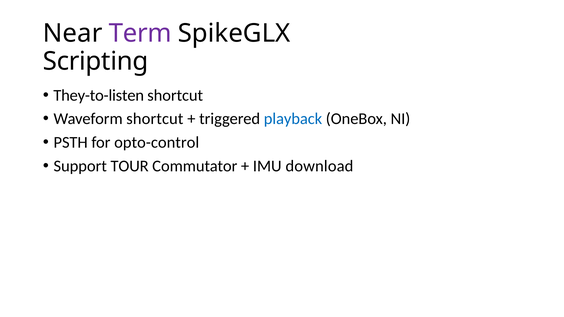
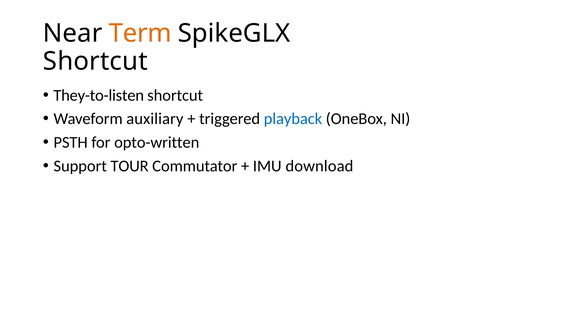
Term colour: purple -> orange
Scripting at (96, 61): Scripting -> Shortcut
Waveform shortcut: shortcut -> auxiliary
opto-control: opto-control -> opto-written
